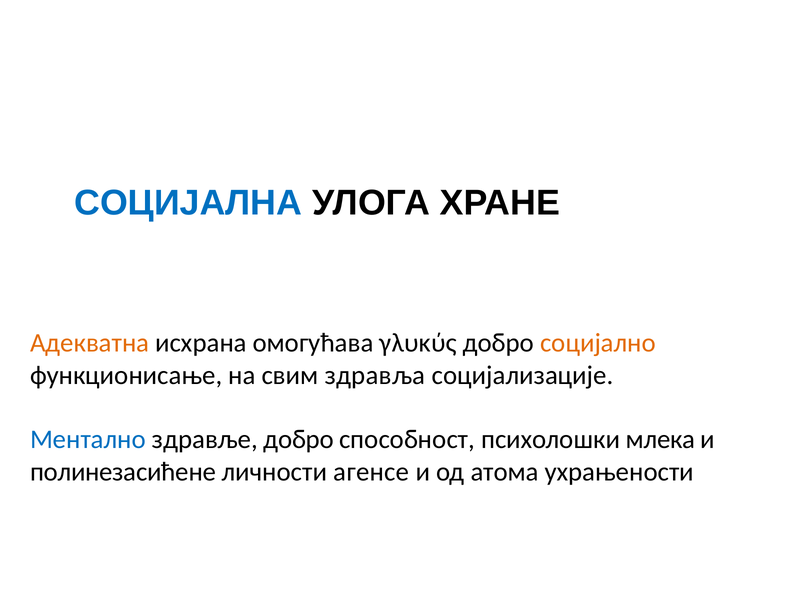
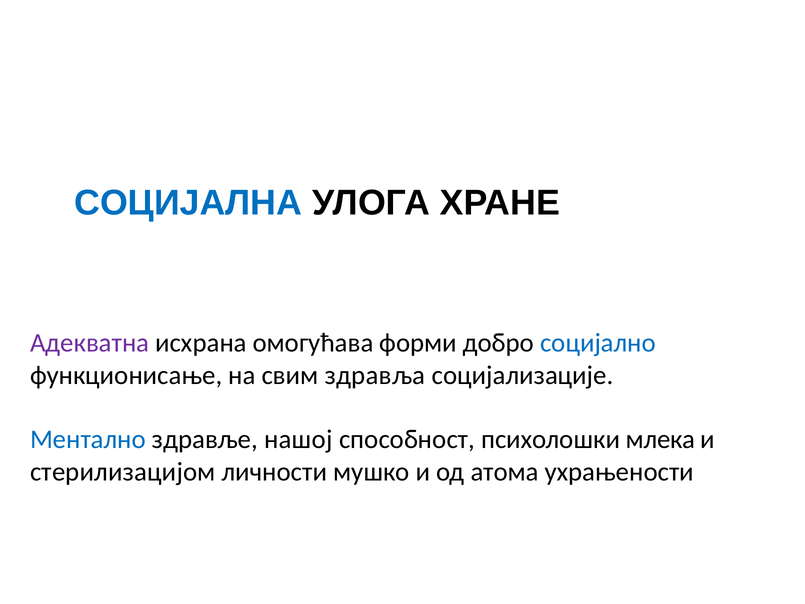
Адекватна colour: orange -> purple
γλυκύς: γλυκύς -> форми
социјално colour: orange -> blue
добрo: добрo -> нашој
полинезасићене: полинезасићене -> стерилизацијом
агенсе: агенсе -> мушко
